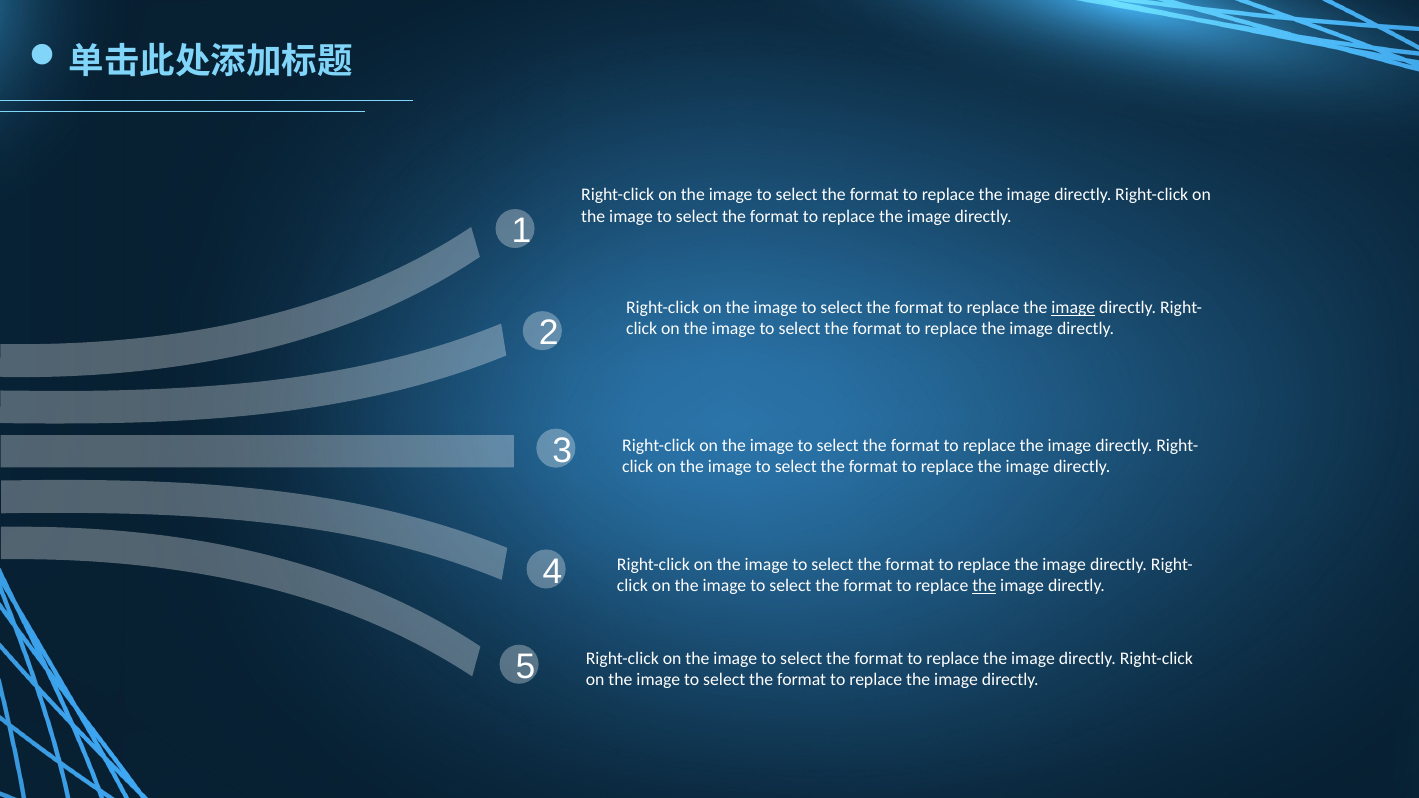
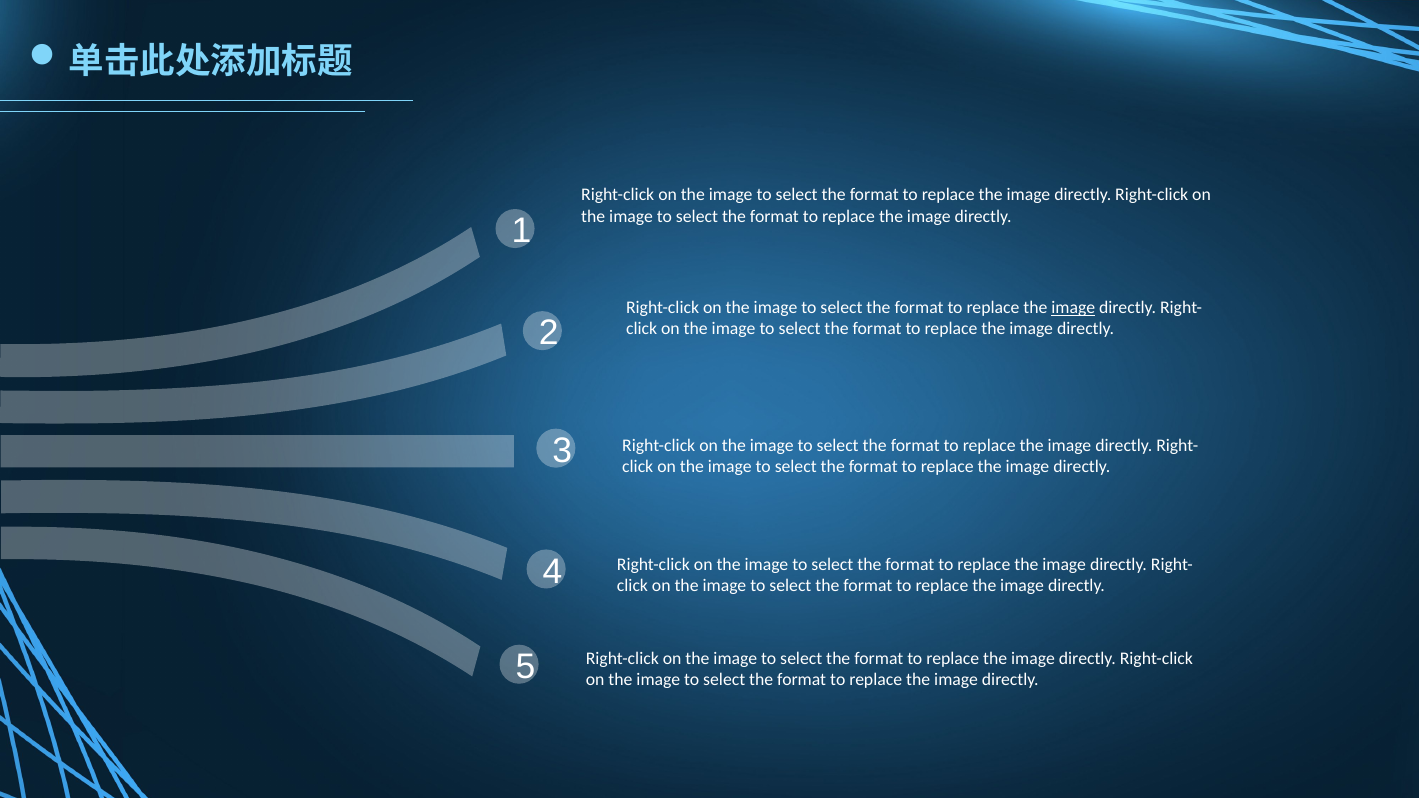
the at (984, 586) underline: present -> none
